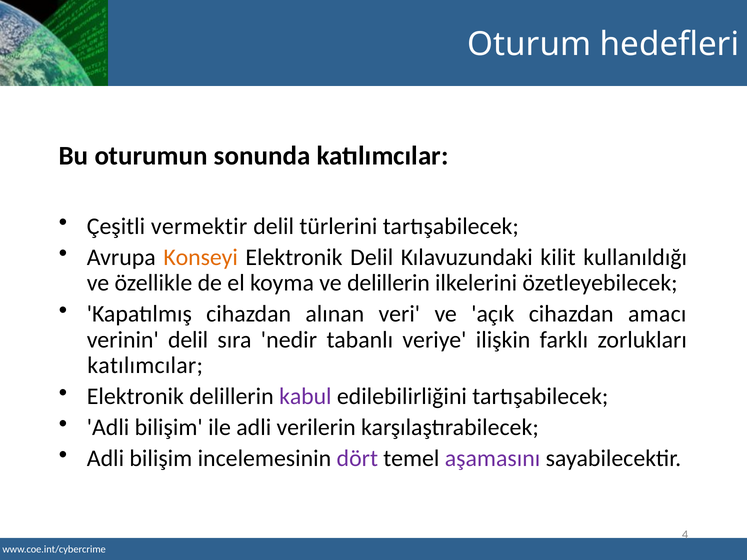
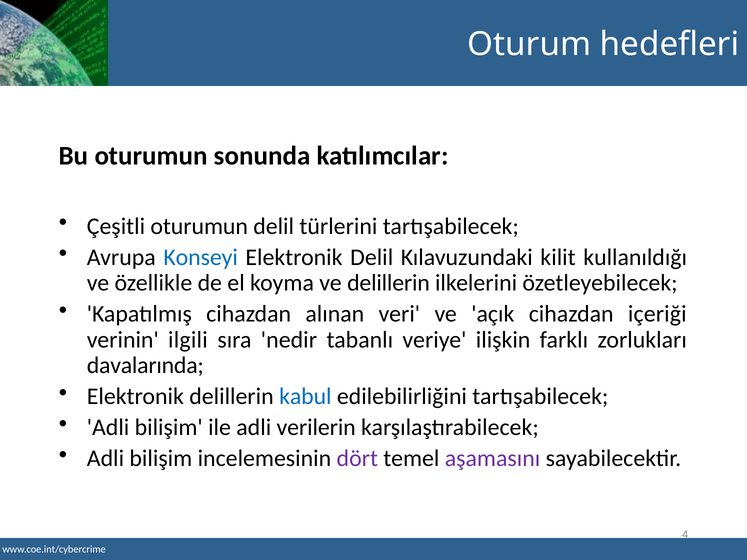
Çeşitli vermektir: vermektir -> oturumun
Konseyi colour: orange -> blue
amacı: amacı -> içeriği
verinin delil: delil -> ilgili
katılımcılar at (145, 366): katılımcılar -> davalarında
kabul colour: purple -> blue
